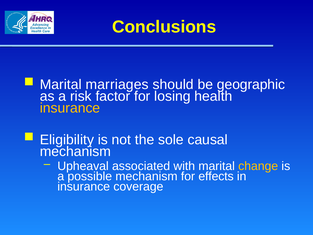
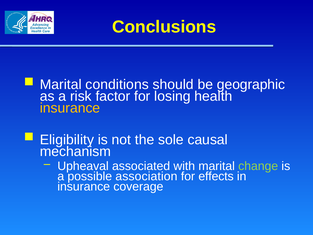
marriages: marriages -> conditions
change colour: yellow -> light green
possible mechanism: mechanism -> association
